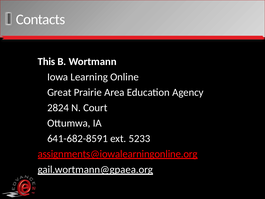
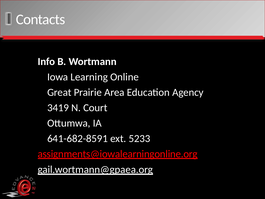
This: This -> Info
2824: 2824 -> 3419
